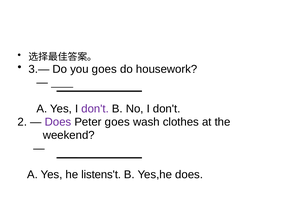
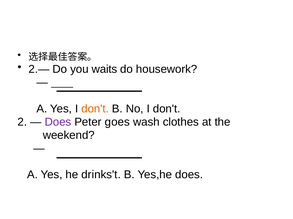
3.—: 3.— -> 2.—
you goes: goes -> waits
don't at (95, 109) colour: purple -> orange
listens't: listens't -> drinks't
